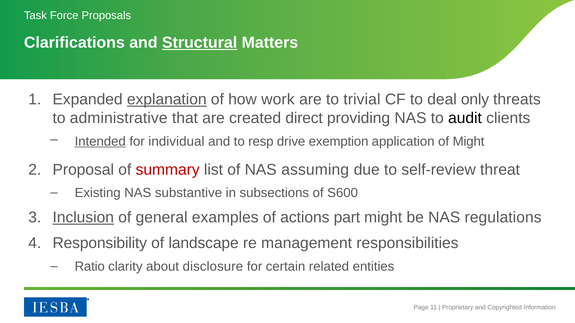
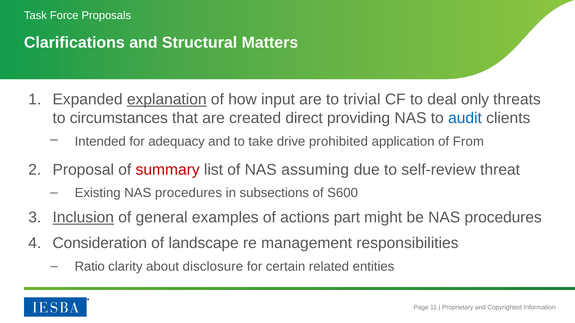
Structural underline: present -> none
work: work -> input
administrative: administrative -> circumstances
audit colour: black -> blue
Intended underline: present -> none
individual: individual -> adequacy
resp: resp -> take
exemption: exemption -> prohibited
of Might: Might -> From
Existing NAS substantive: substantive -> procedures
be NAS regulations: regulations -> procedures
Responsibility: Responsibility -> Consideration
